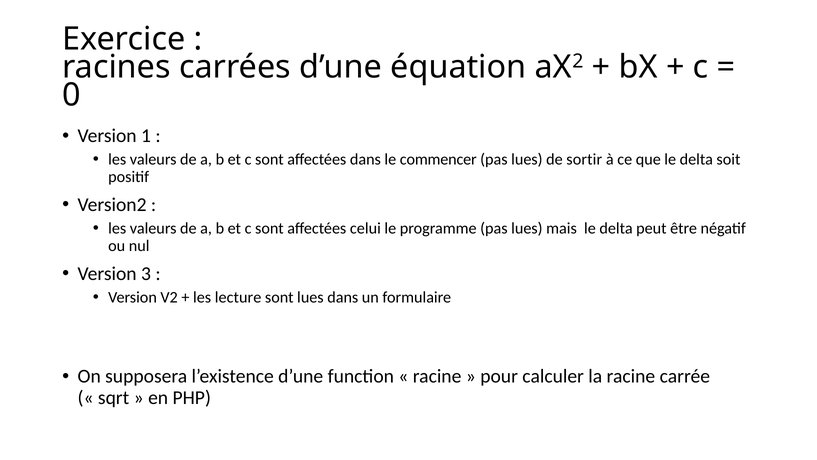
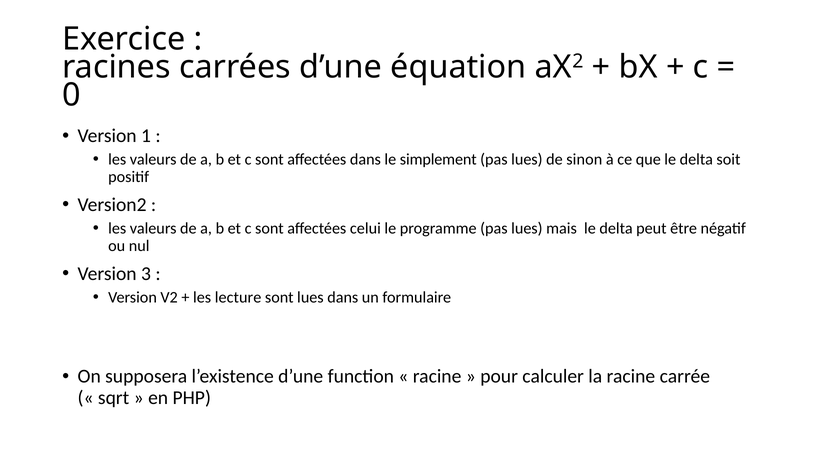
commencer: commencer -> simplement
sortir: sortir -> sinon
